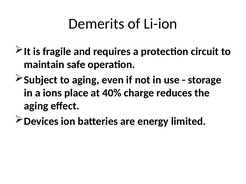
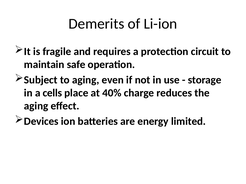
ions: ions -> cells
